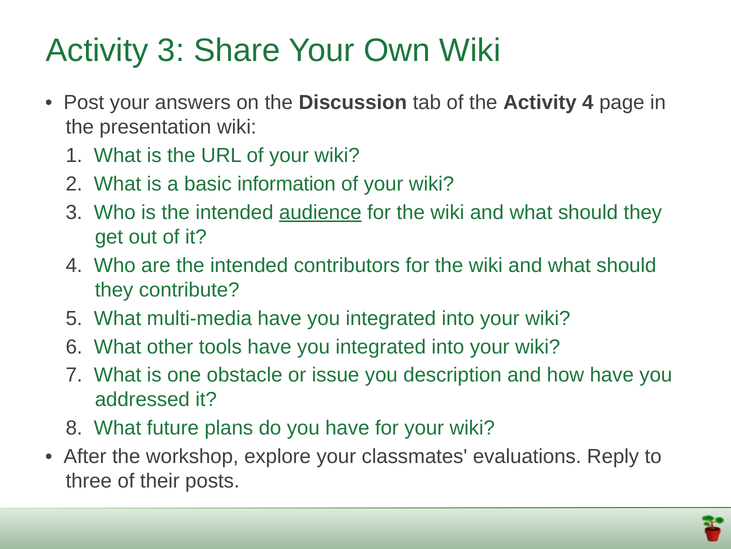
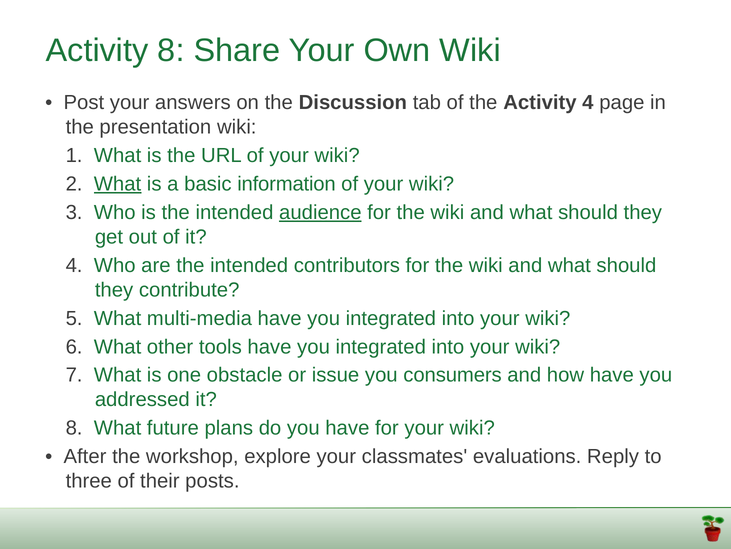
Activity 3: 3 -> 8
What at (118, 184) underline: none -> present
description: description -> consumers
